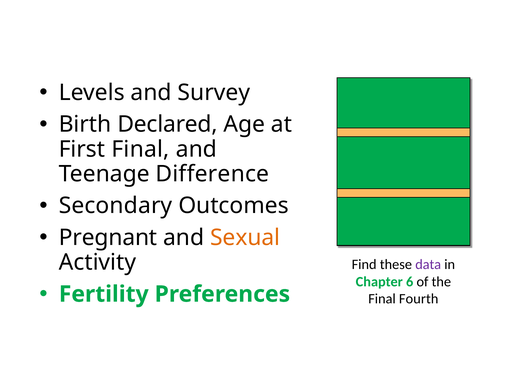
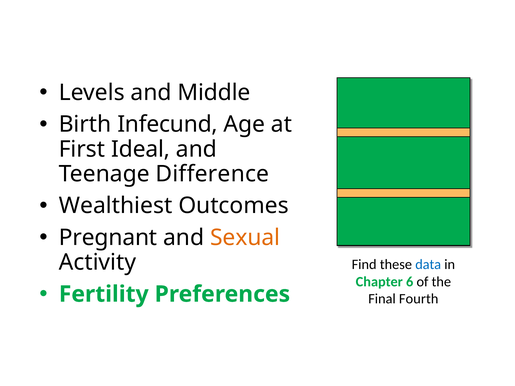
Survey: Survey -> Middle
Declared: Declared -> Infecund
First Final: Final -> Ideal
Secondary: Secondary -> Wealthiest
data colour: purple -> blue
